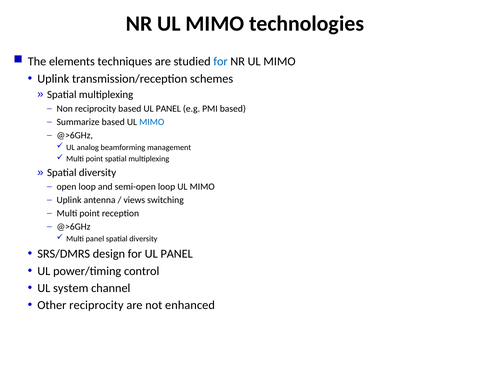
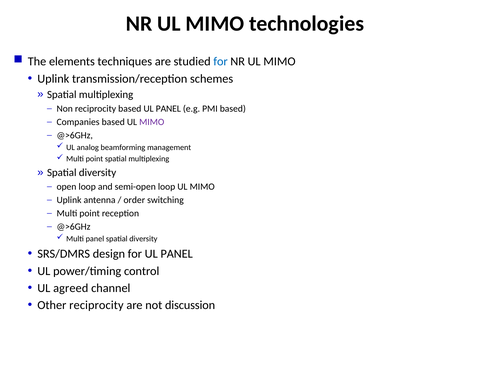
Summarize: Summarize -> Companies
MIMO at (152, 122) colour: blue -> purple
views: views -> order
system: system -> agreed
enhanced: enhanced -> discussion
